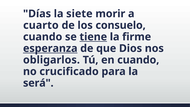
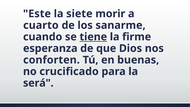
Días: Días -> Este
consuelo: consuelo -> sanarme
esperanza underline: present -> none
obligarlos: obligarlos -> conforten
en cuando: cuando -> buenas
